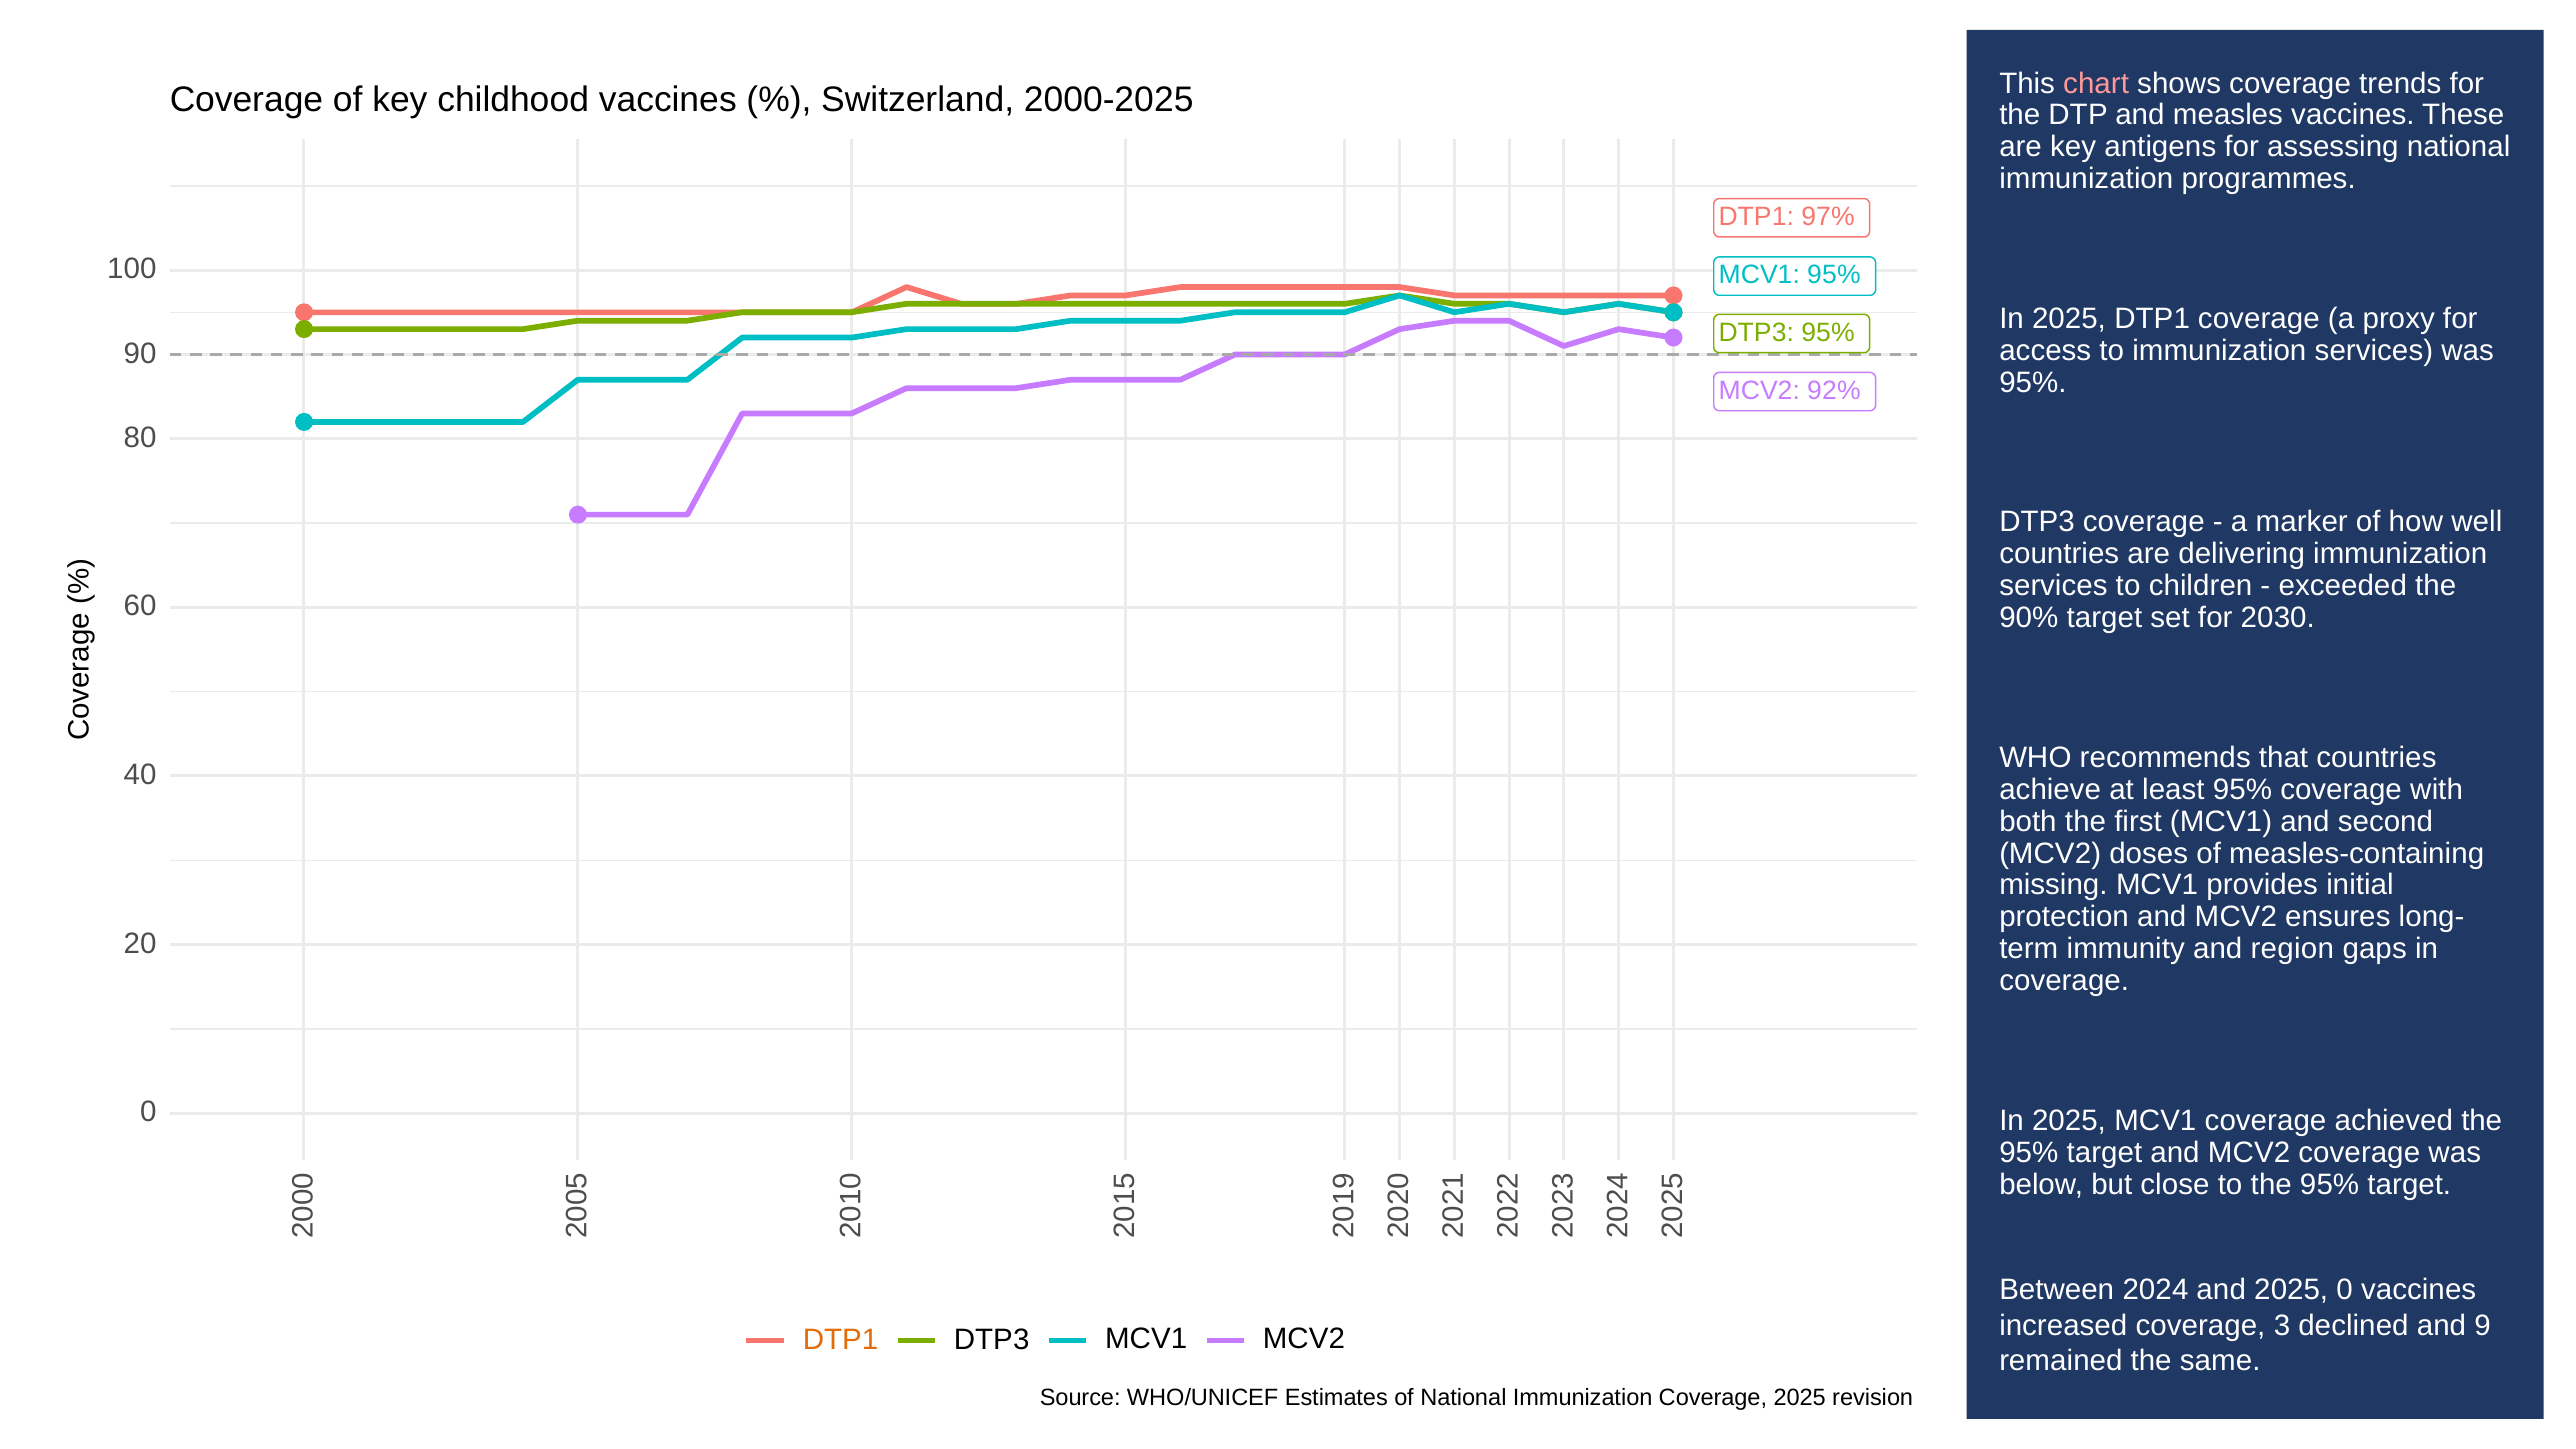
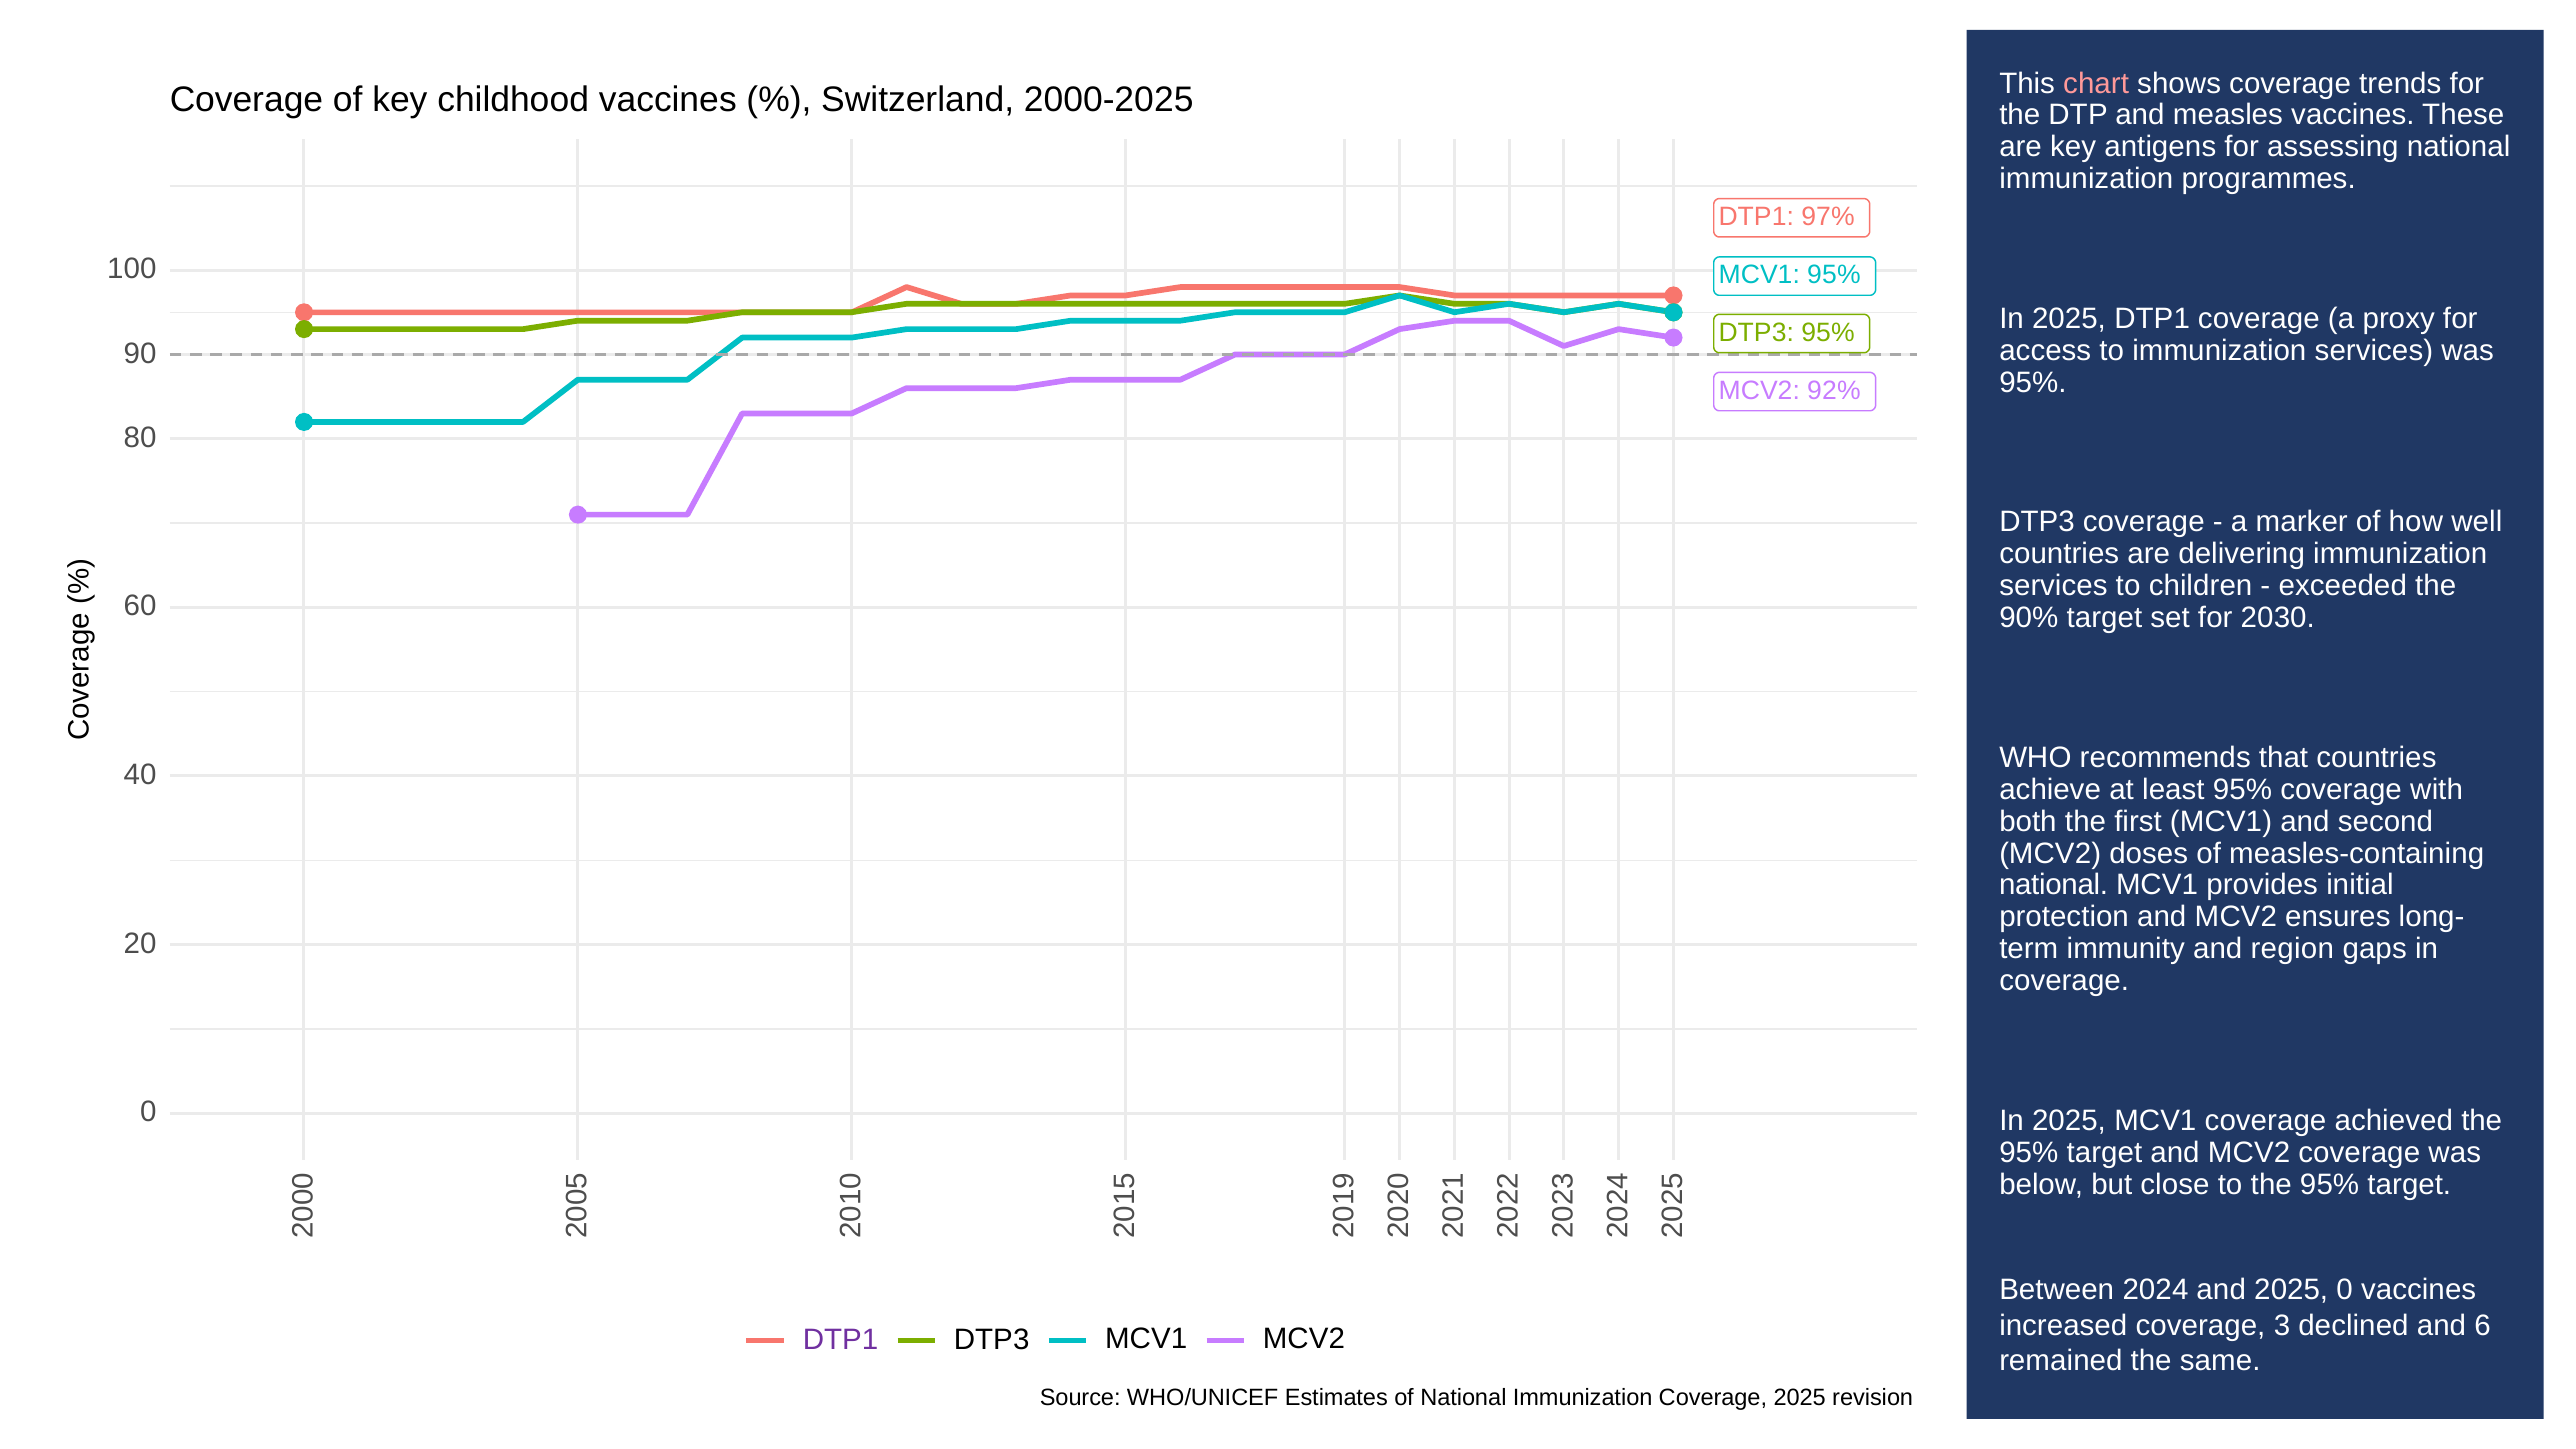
missing at (2053, 885): missing -> national
and 9: 9 -> 6
DTP1 at (841, 1340) colour: orange -> purple
